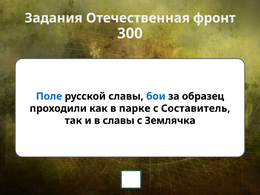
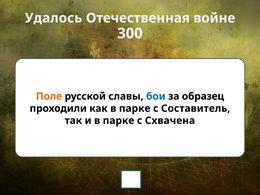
Задания: Задания -> Удалось
фронт: фронт -> войне
Поле colour: blue -> orange
и в славы: славы -> парке
Землячка: Землячка -> Схвачена
